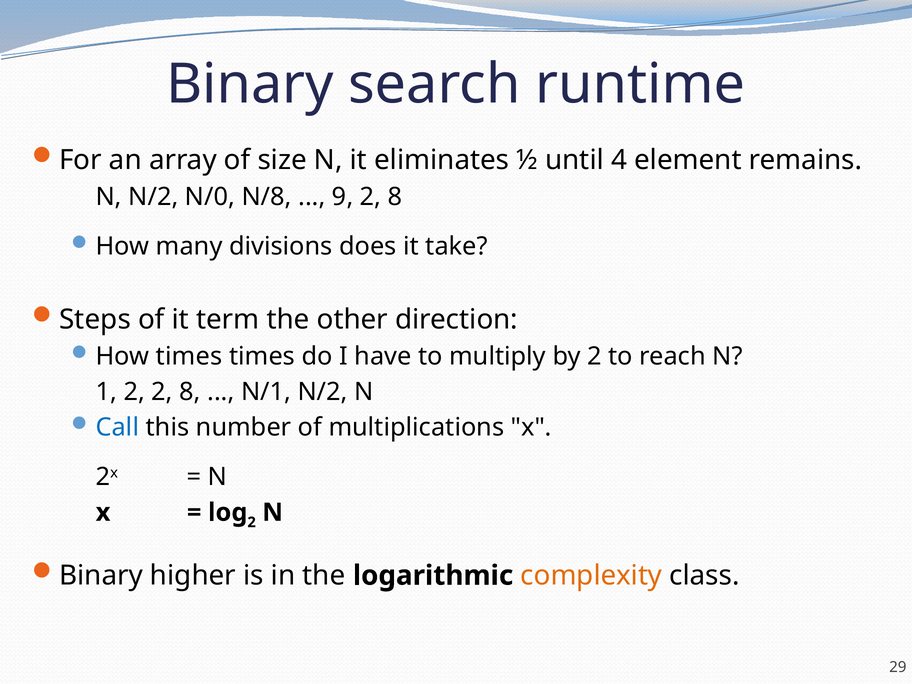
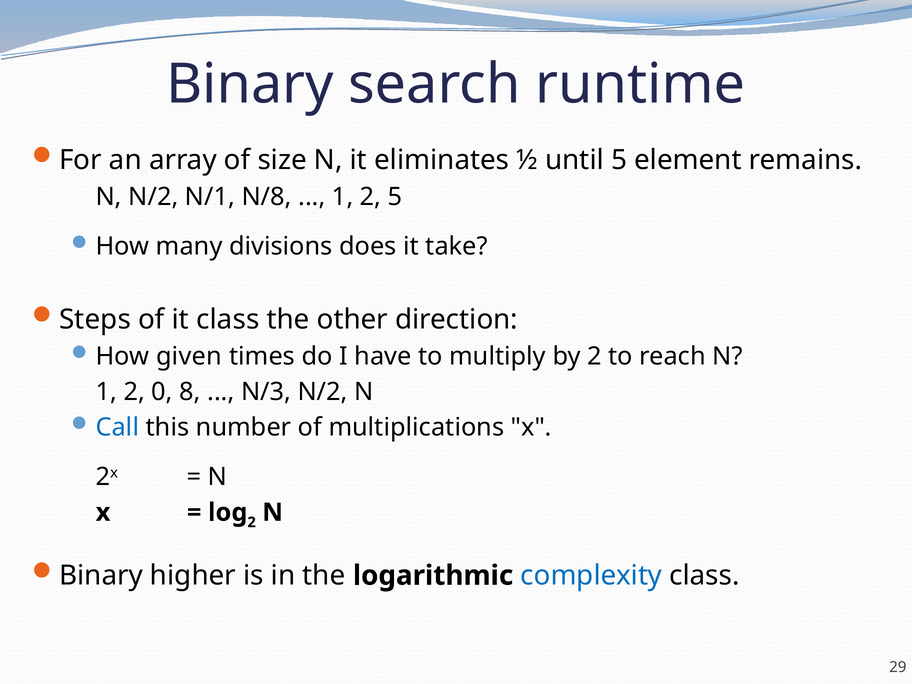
until 4: 4 -> 5
N/0: N/0 -> N/1
9 at (343, 197): 9 -> 1
8 at (395, 197): 8 -> 5
it term: term -> class
How times: times -> given
2 2: 2 -> 0
N/1: N/1 -> N/3
complexity colour: orange -> blue
